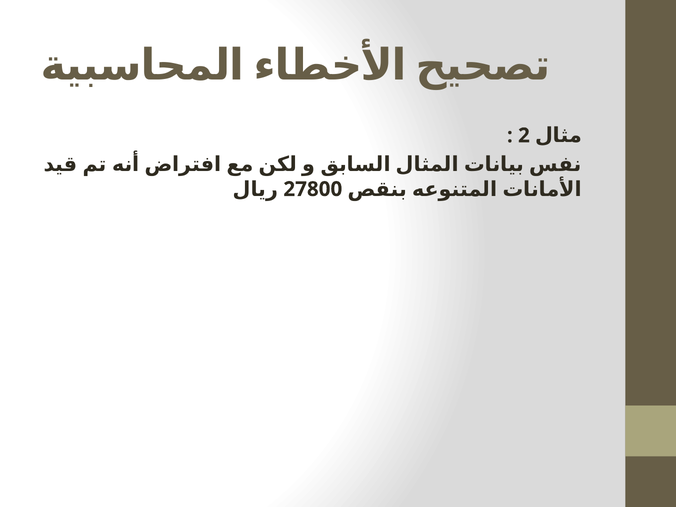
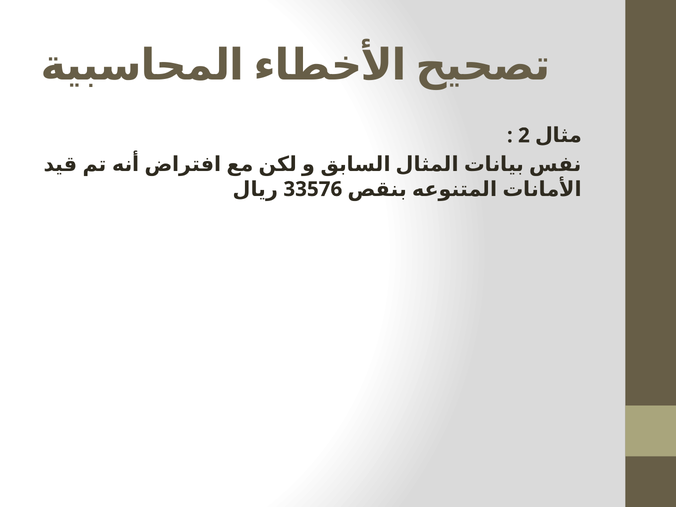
27800: 27800 -> 33576
